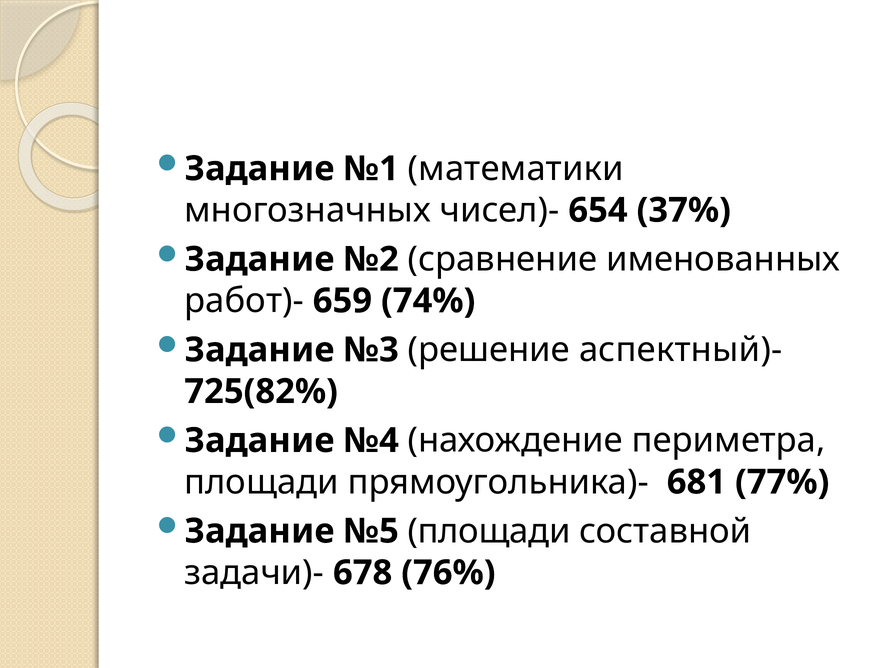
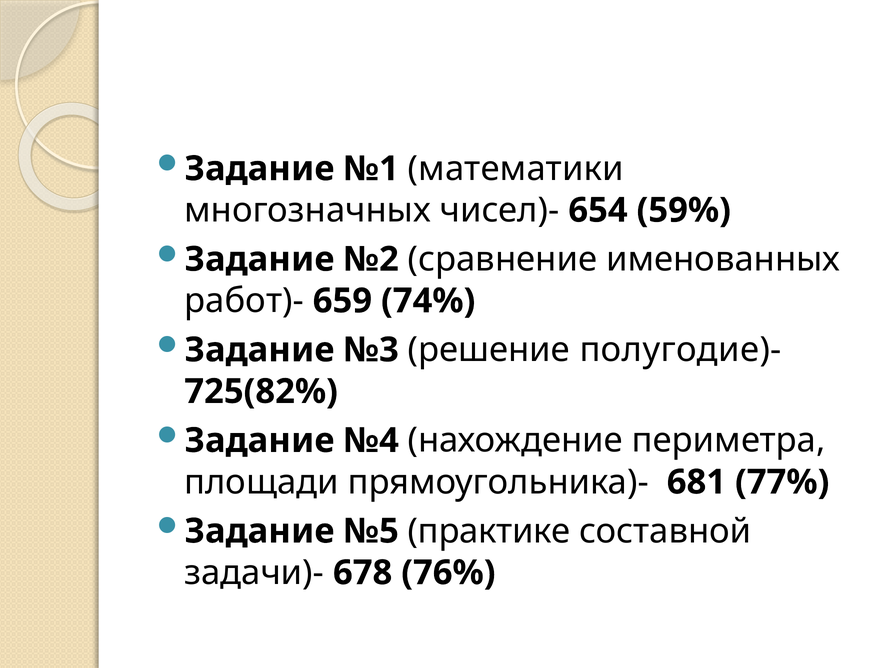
37%: 37% -> 59%
аспектный)-: аспектный)- -> полугодие)-
№5 площади: площади -> практике
